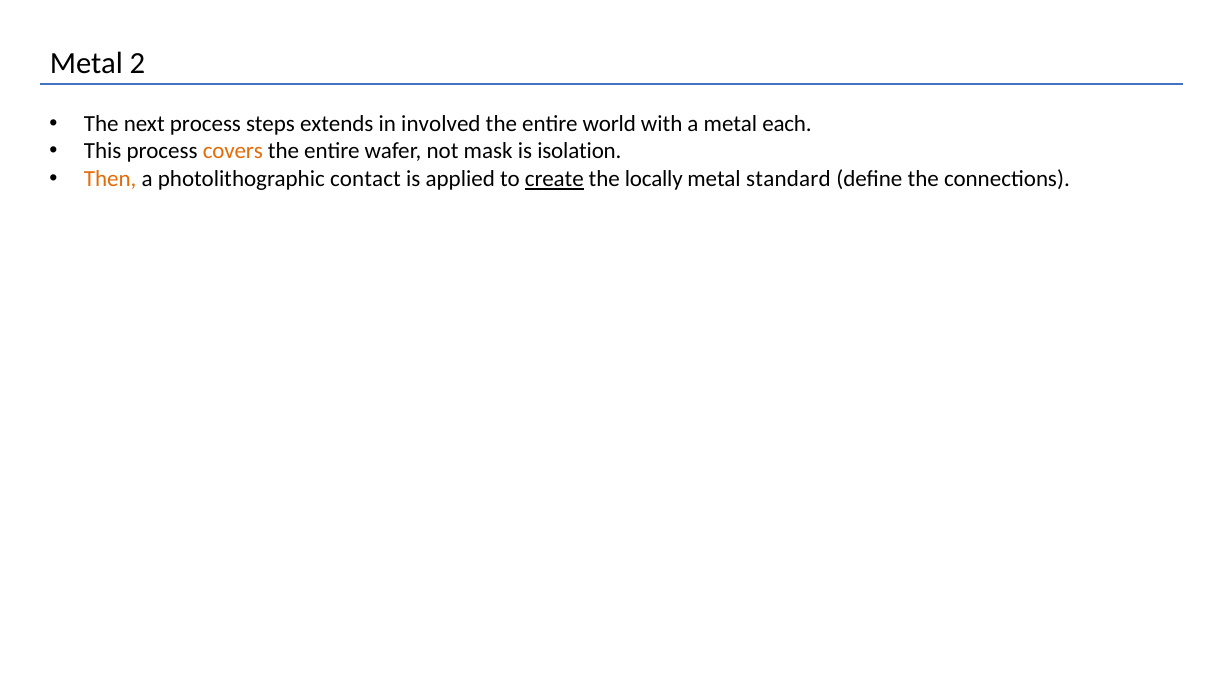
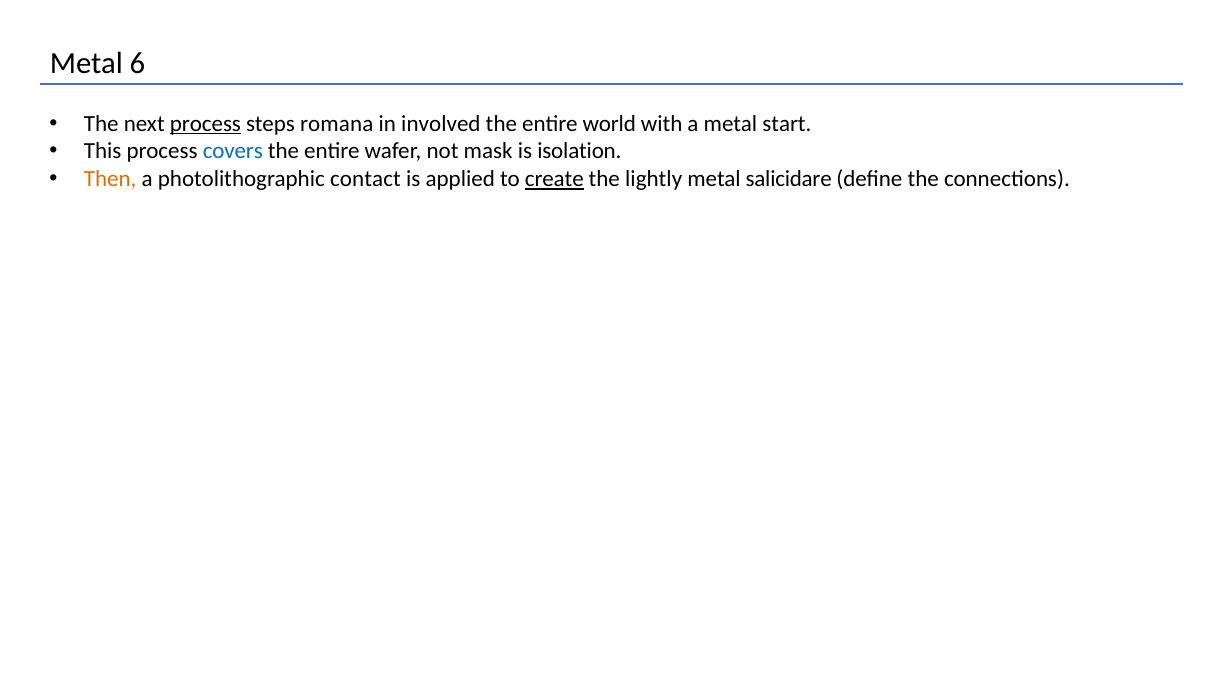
2: 2 -> 6
process at (205, 124) underline: none -> present
extends: extends -> romana
each: each -> start
covers colour: orange -> blue
locally: locally -> lightly
standard: standard -> salicidare
